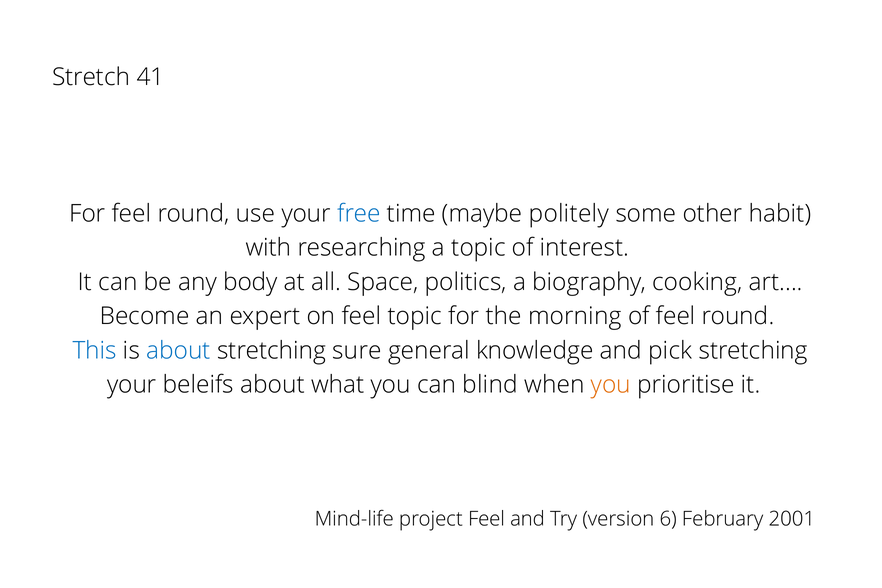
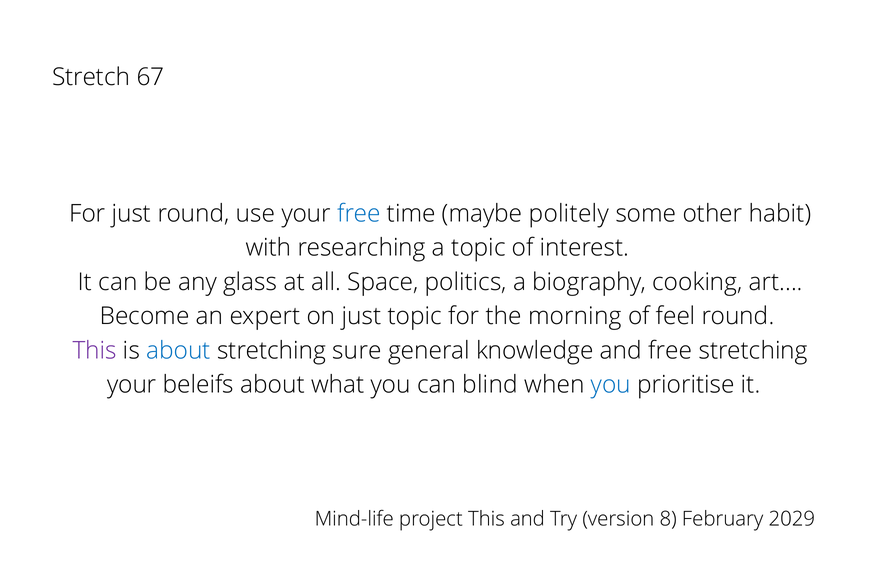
41: 41 -> 67
For feel: feel -> just
body: body -> glass
on feel: feel -> just
This at (95, 351) colour: blue -> purple
and pick: pick -> free
you at (611, 385) colour: orange -> blue
project Feel: Feel -> This
6: 6 -> 8
2001: 2001 -> 2029
